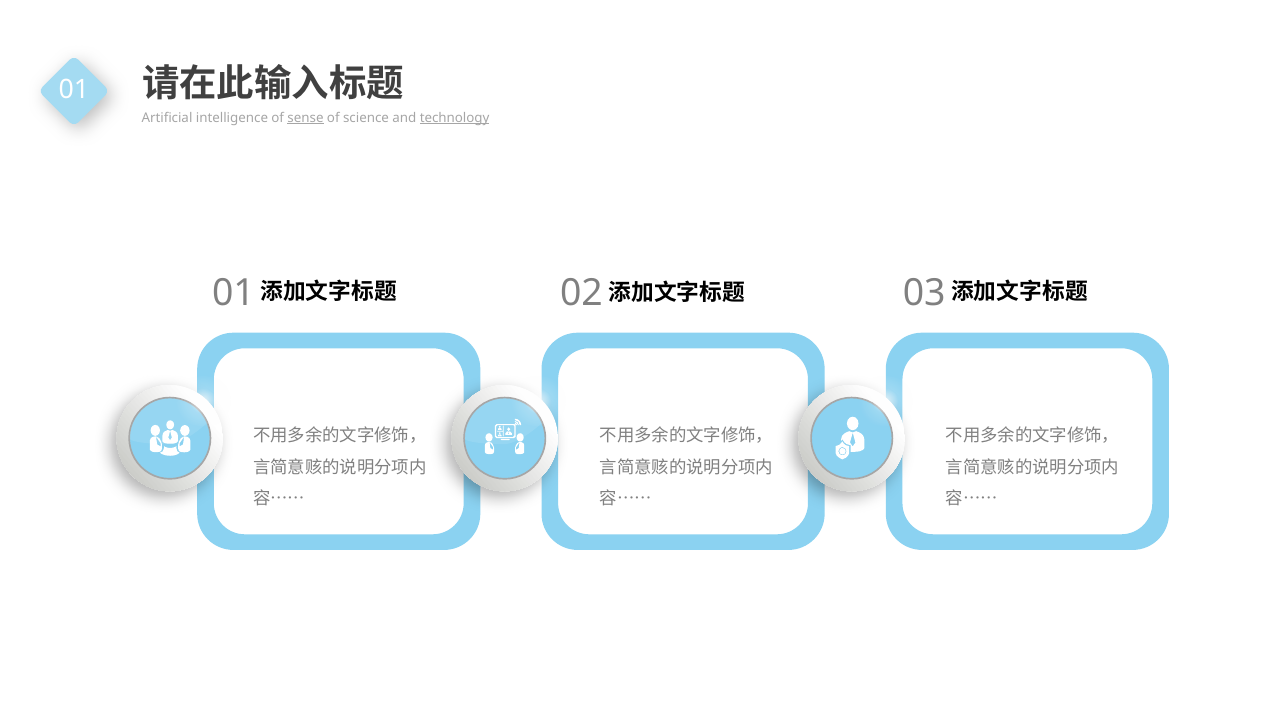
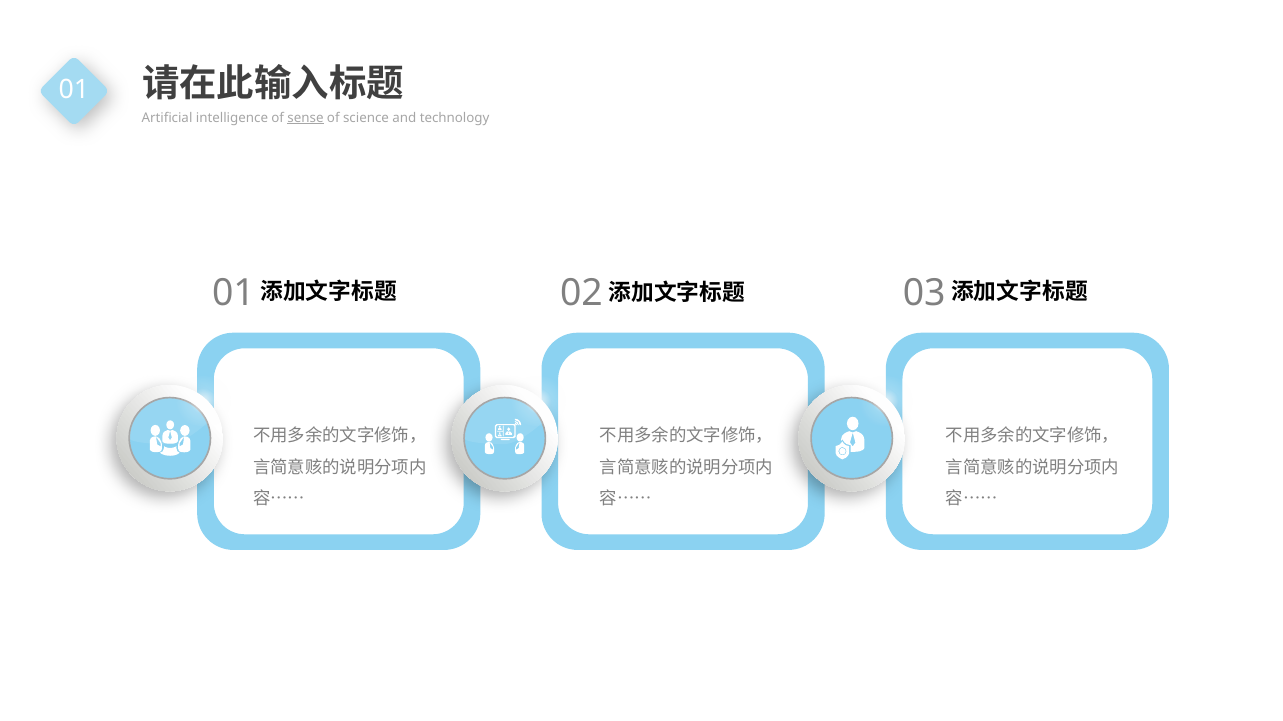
technology underline: present -> none
